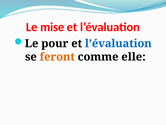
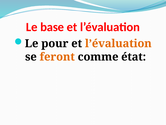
mise: mise -> base
l’évaluation at (118, 43) colour: blue -> orange
elle: elle -> état
